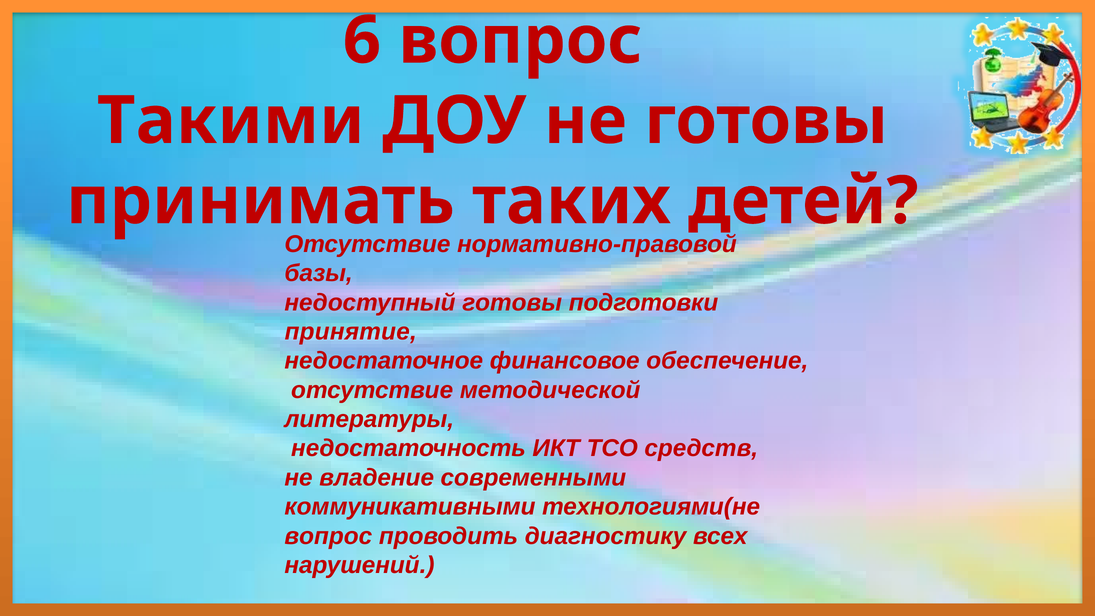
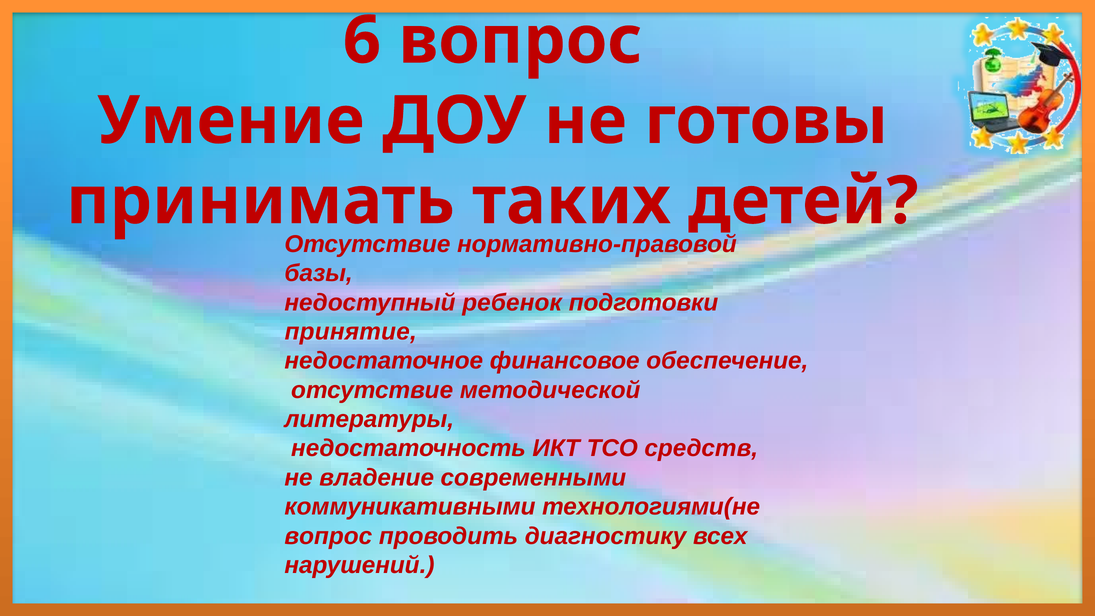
Такими: Такими -> Умение
недоступный готовы: готовы -> ребенок
